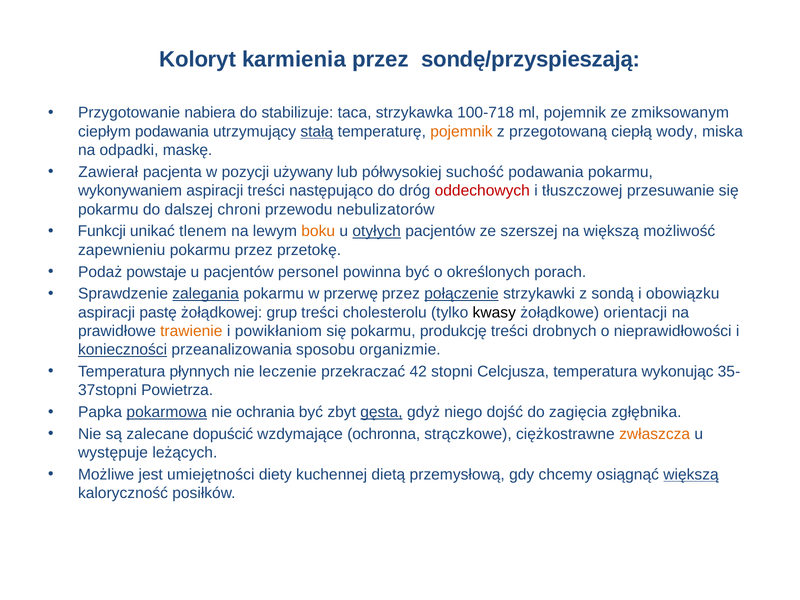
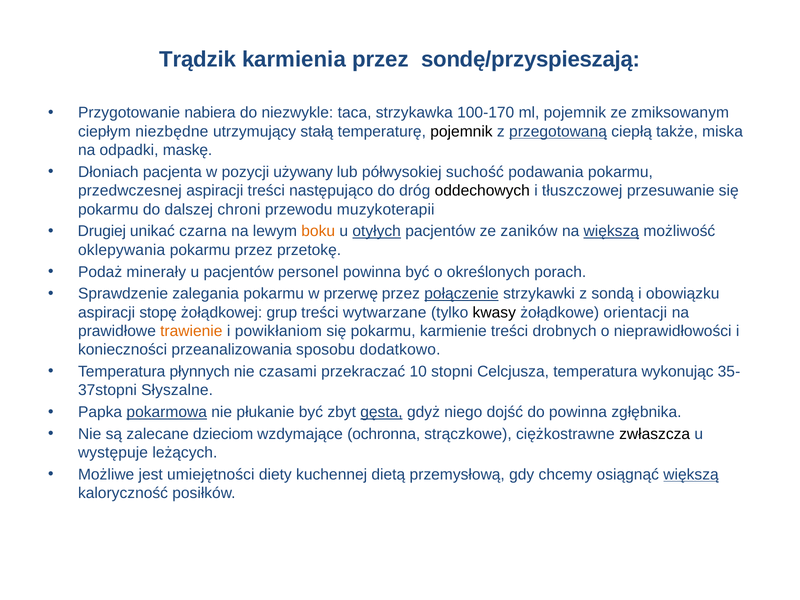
Koloryt: Koloryt -> Trądzik
stabilizuje: stabilizuje -> niezwykle
100-718: 100-718 -> 100-170
ciepłym podawania: podawania -> niezbędne
stałą underline: present -> none
pojemnik at (461, 132) colour: orange -> black
przegotowaną underline: none -> present
wody: wody -> także
Zawierał: Zawierał -> Dłoniach
wykonywaniem: wykonywaniem -> przedwczesnej
oddechowych colour: red -> black
nebulizatorów: nebulizatorów -> muzykoterapii
Funkcji: Funkcji -> Drugiej
tlenem: tlenem -> czarna
szerszej: szerszej -> zaników
większą at (611, 231) underline: none -> present
zapewnieniu: zapewnieniu -> oklepywania
powstaje: powstaje -> minerały
zalegania underline: present -> none
pastę: pastę -> stopę
cholesterolu: cholesterolu -> wytwarzane
produkcję: produkcję -> karmienie
konieczności underline: present -> none
organizmie: organizmie -> dodatkowo
leczenie: leczenie -> czasami
42: 42 -> 10
Powietrza: Powietrza -> Słyszalne
ochrania: ochrania -> płukanie
do zagięcia: zagięcia -> powinna
dopuścić: dopuścić -> dzieciom
zwłaszcza colour: orange -> black
